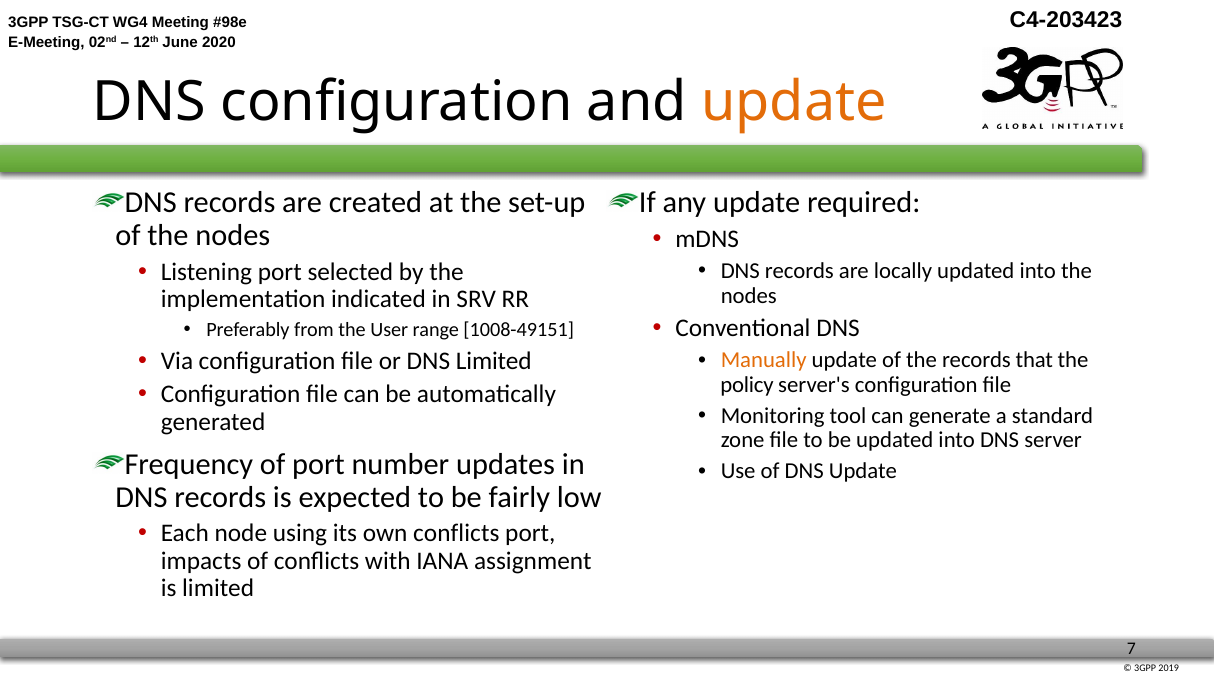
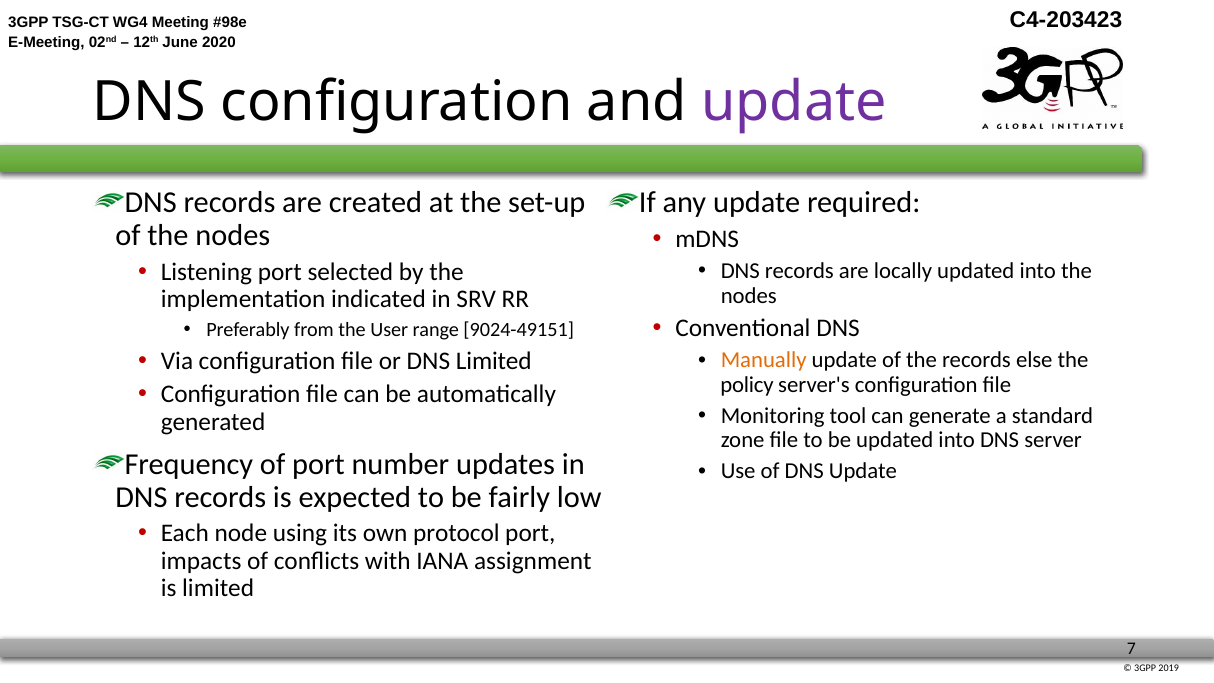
update at (794, 102) colour: orange -> purple
1008-49151: 1008-49151 -> 9024-49151
that: that -> else
own conflicts: conflicts -> protocol
